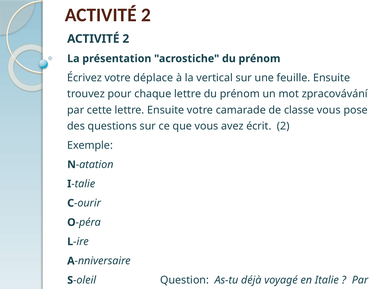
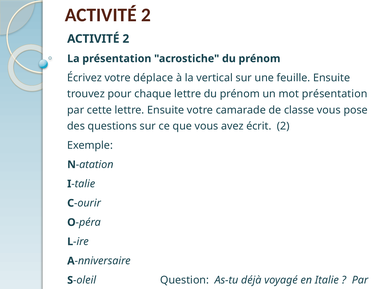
mot zpracovávání: zpracovávání -> présentation
